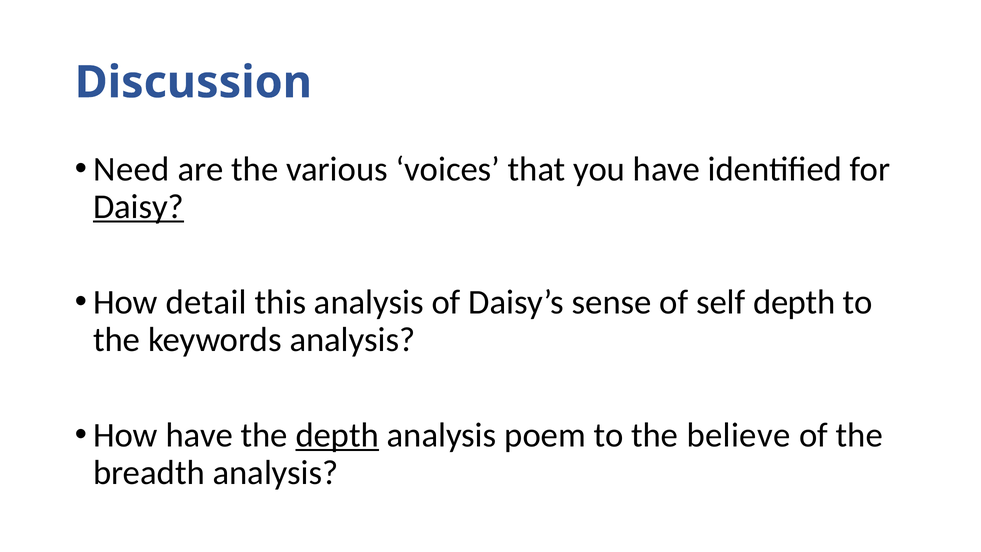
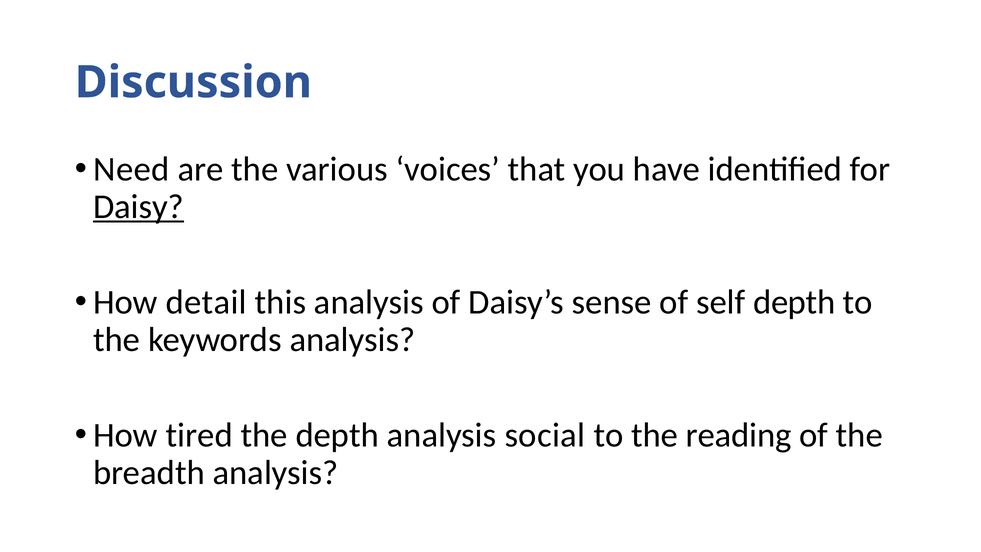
How have: have -> tired
depth at (337, 435) underline: present -> none
poem: poem -> social
believe: believe -> reading
